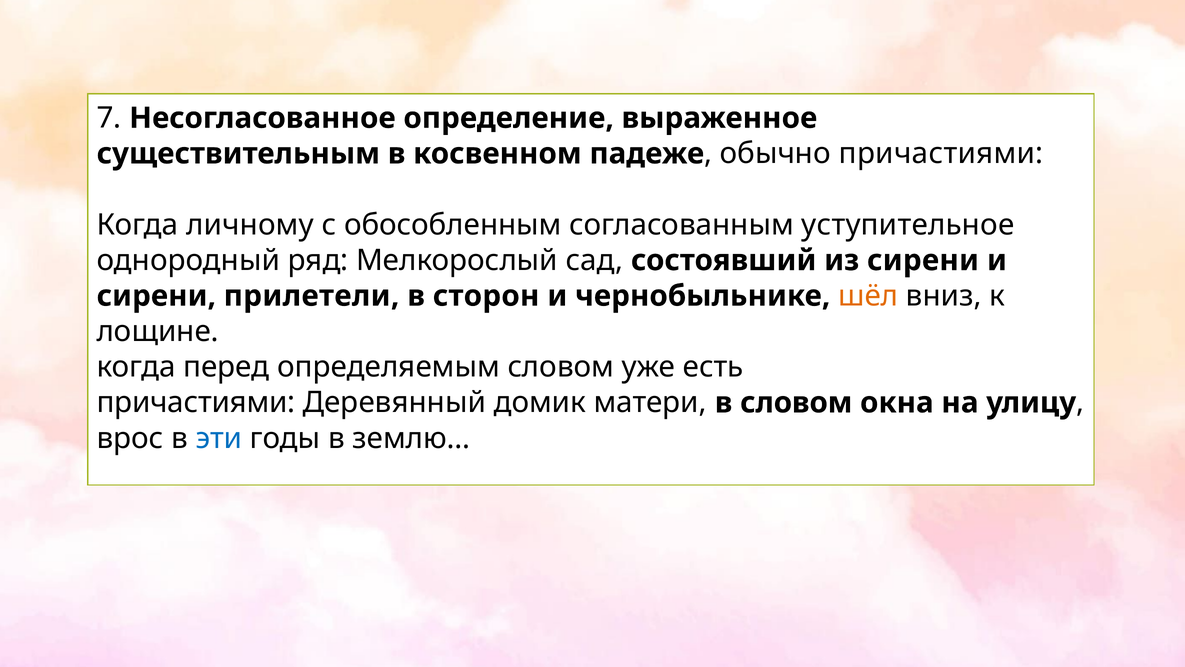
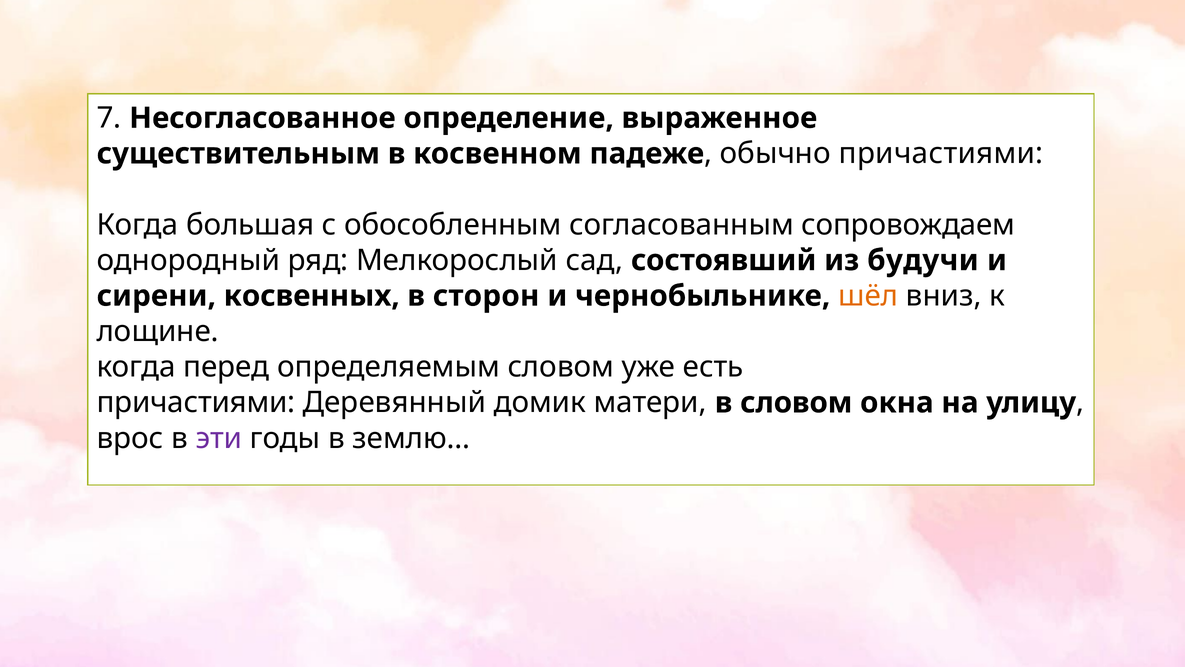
личному: личному -> большая
уступительное: уступительное -> сопровождаем
из сирени: сирени -> будучи
прилетели: прилетели -> косвенных
эти colour: blue -> purple
